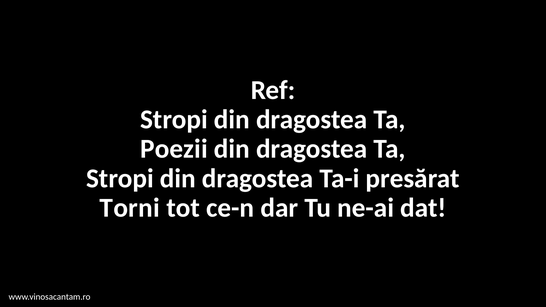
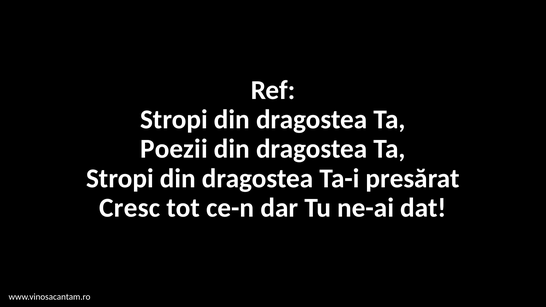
Torni: Torni -> Cresc
